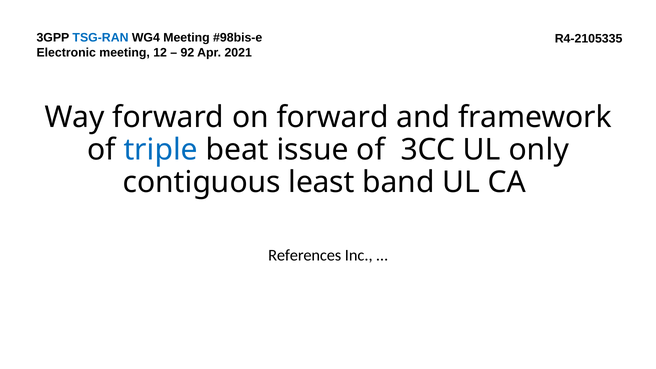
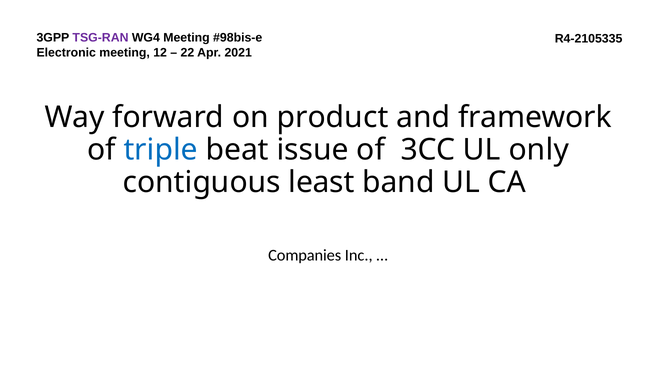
TSG-RAN colour: blue -> purple
92: 92 -> 22
on forward: forward -> product
References: References -> Companies
